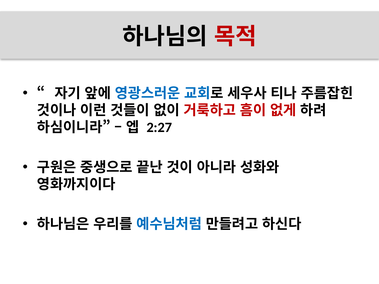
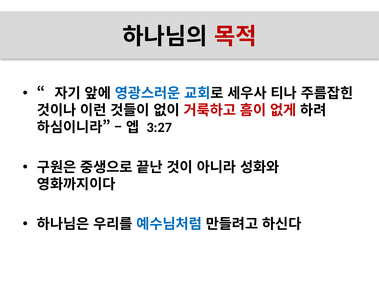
2:27: 2:27 -> 3:27
